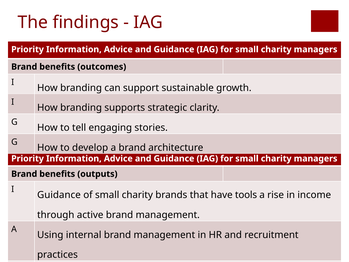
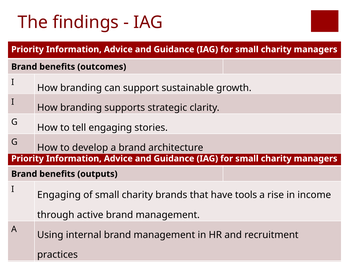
Guidance at (59, 195): Guidance -> Engaging
